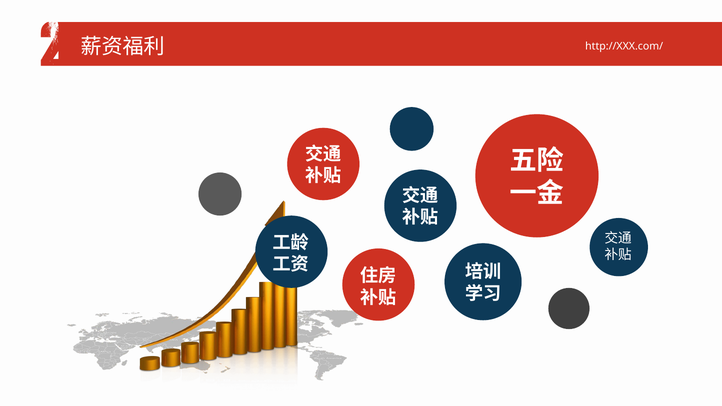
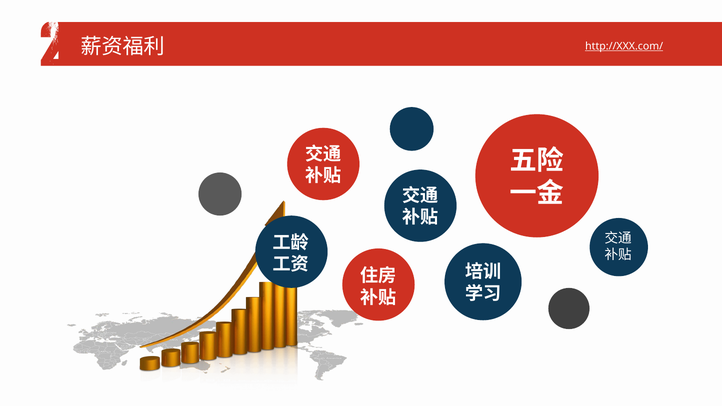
http://XXX.com/ underline: none -> present
